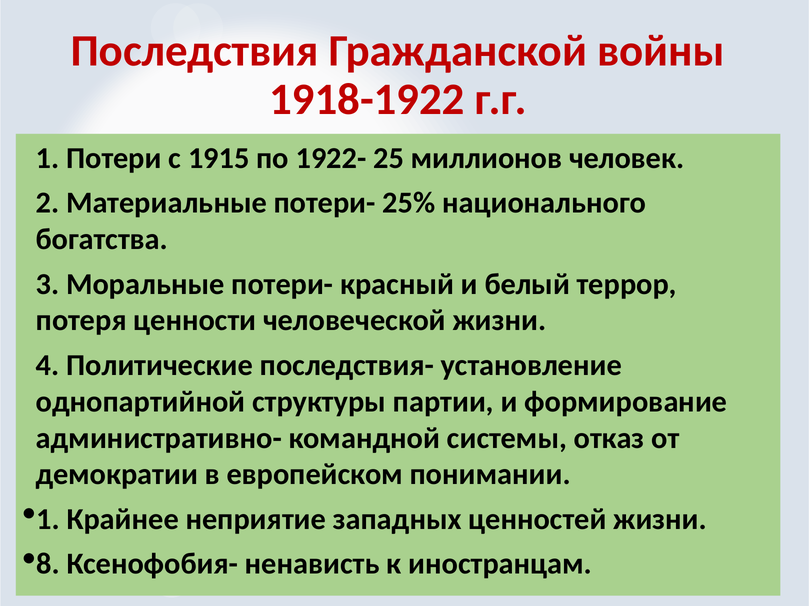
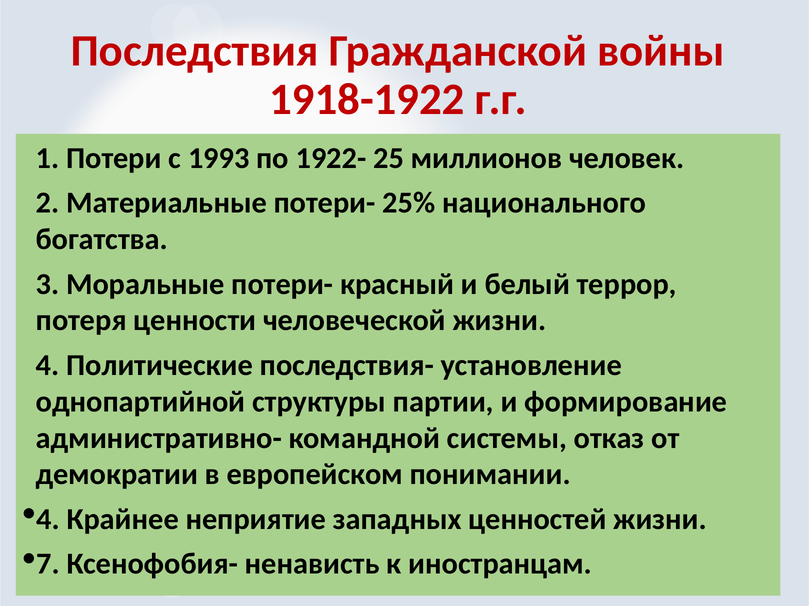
1915: 1915 -> 1993
1 at (48, 520): 1 -> 4
8: 8 -> 7
